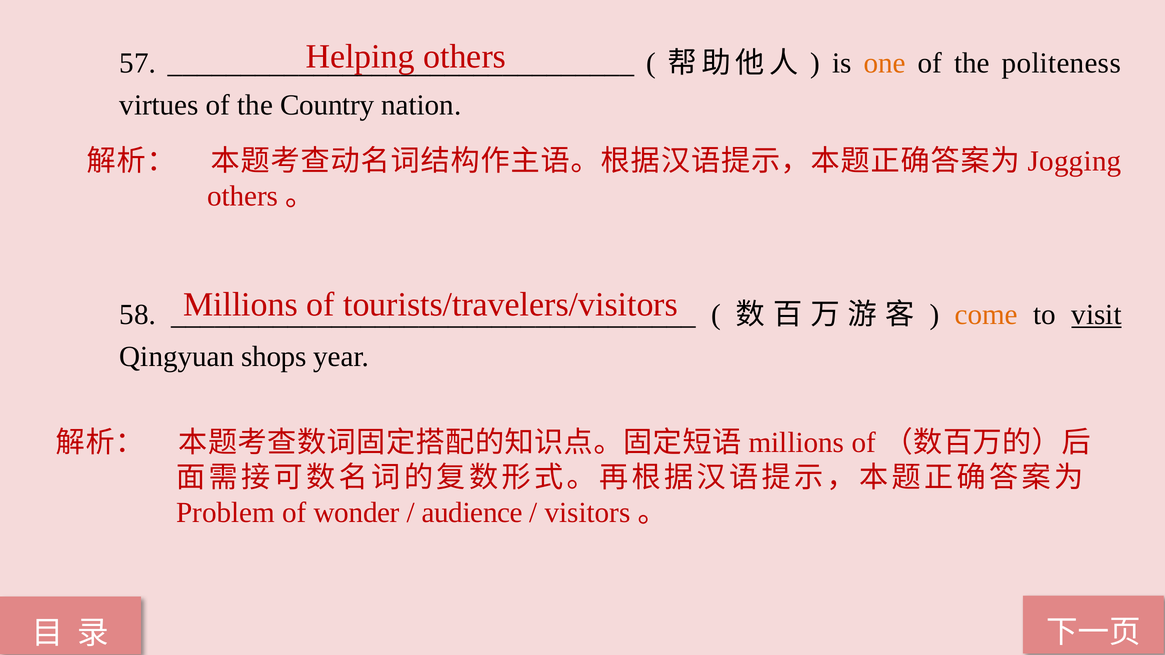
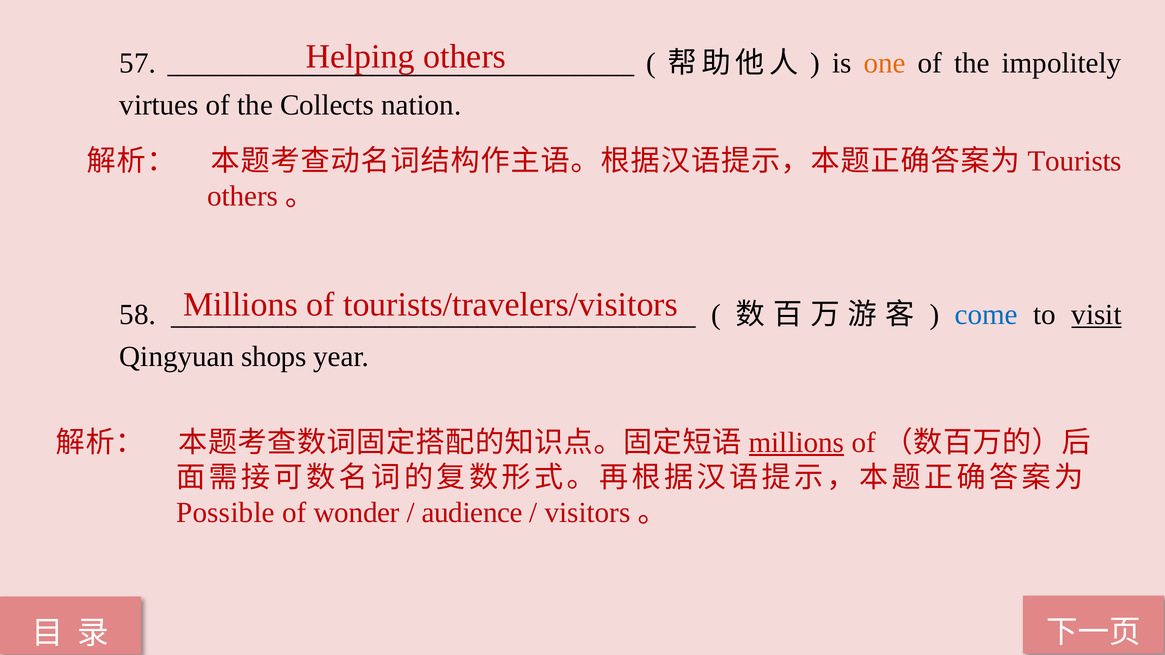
politeness: politeness -> impolitely
Country: Country -> Collects
Jogging: Jogging -> Tourists
come colour: orange -> blue
millions at (796, 443) underline: none -> present
Problem: Problem -> Possible
